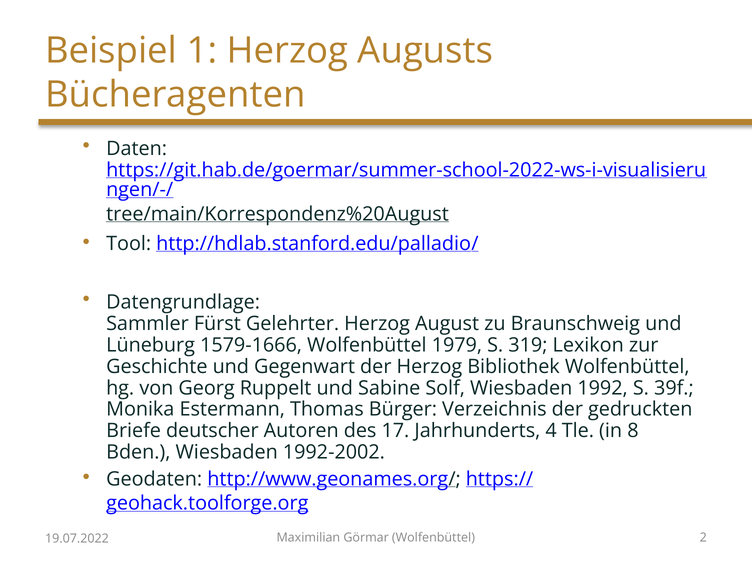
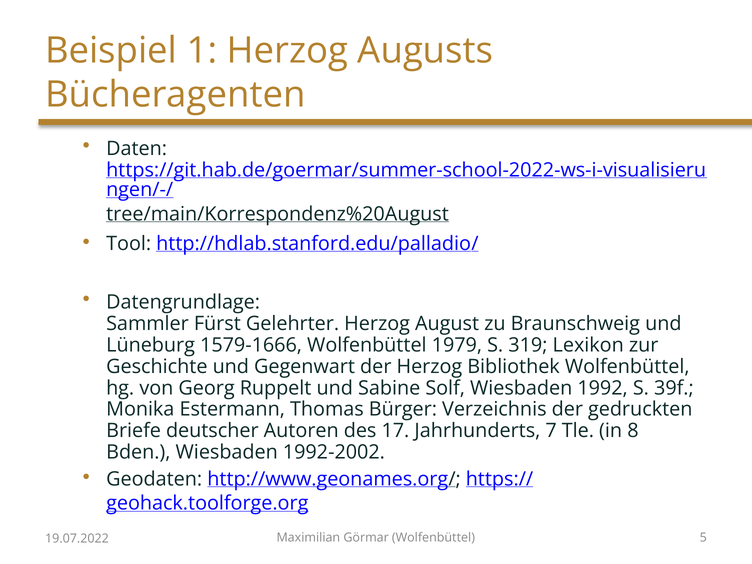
4: 4 -> 7
2: 2 -> 5
